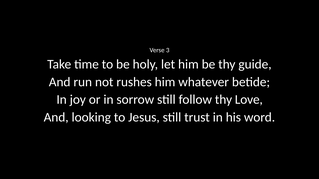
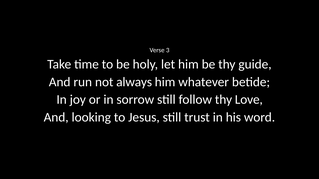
rushes: rushes -> always
